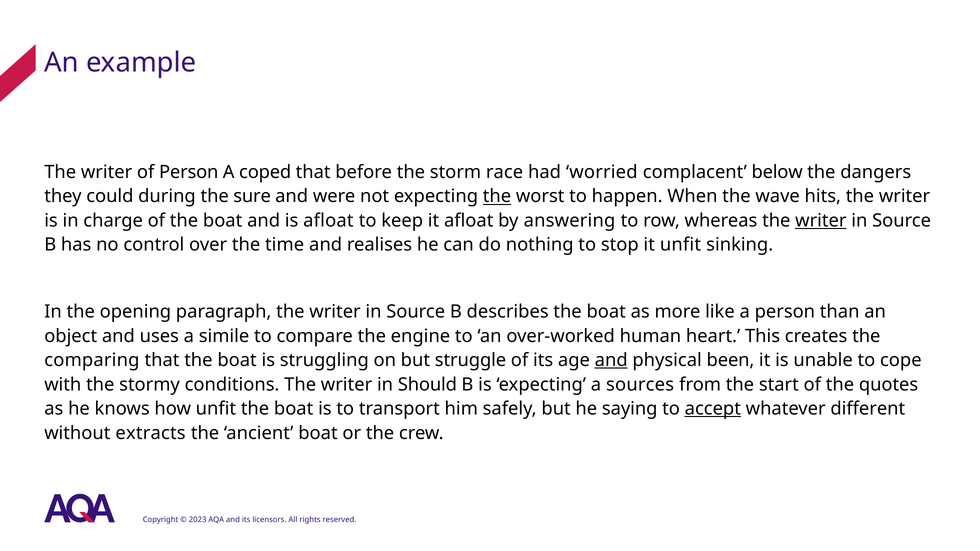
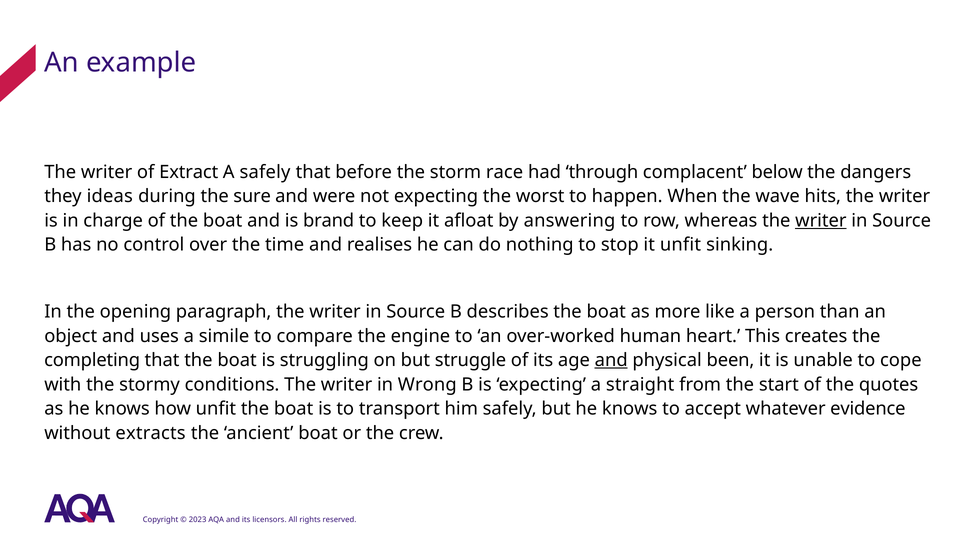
of Person: Person -> Extract
A coped: coped -> safely
worried: worried -> through
could: could -> ideas
the at (497, 197) underline: present -> none
is afloat: afloat -> brand
comparing: comparing -> completing
Should: Should -> Wrong
sources: sources -> straight
but he saying: saying -> knows
accept underline: present -> none
different: different -> evidence
